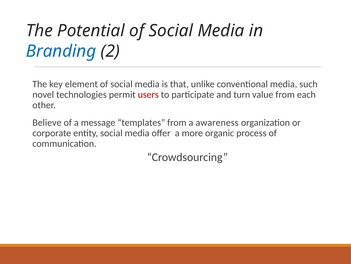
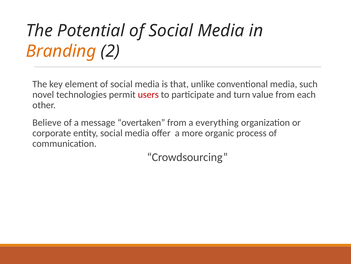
Branding colour: blue -> orange
templates: templates -> overtaken
awareness: awareness -> everything
